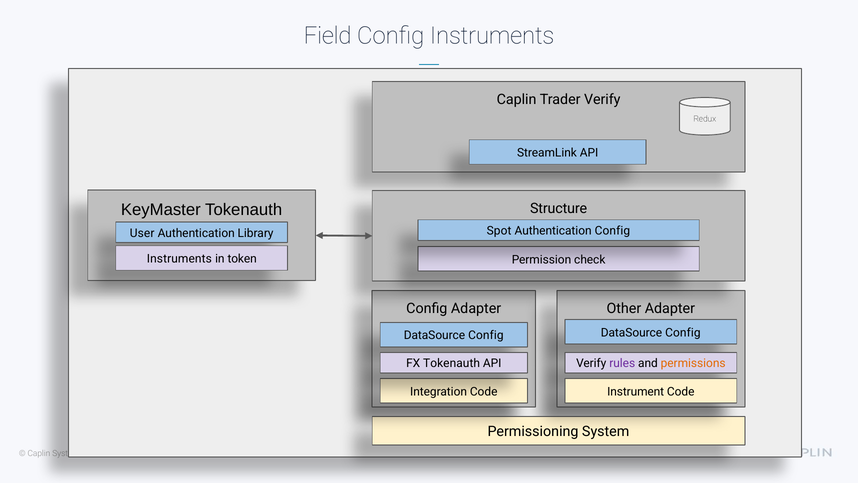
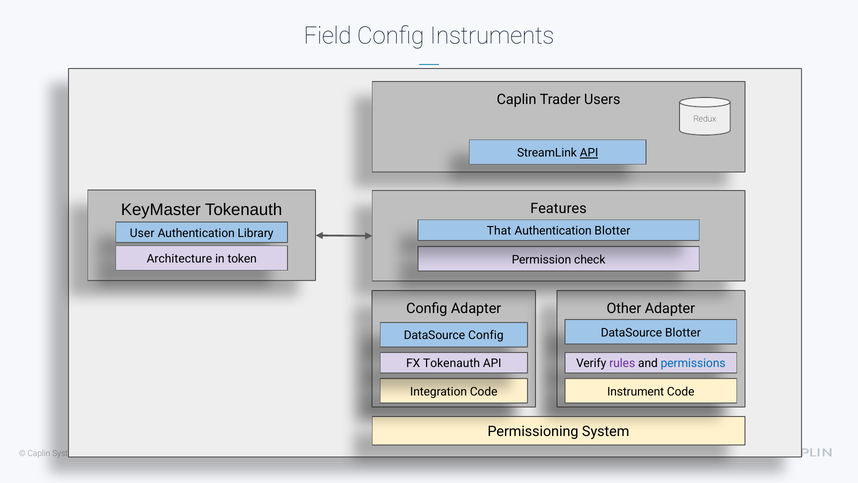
Trader Verify: Verify -> Users
API at (589, 153) underline: none -> present
Structure: Structure -> Features
Spot: Spot -> That
Authentication Config: Config -> Blotter
Instruments at (179, 259): Instruments -> Architecture
Config at (683, 332): Config -> Blotter
permissions colour: orange -> blue
